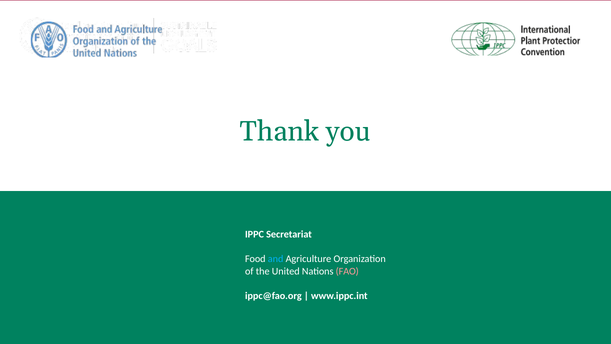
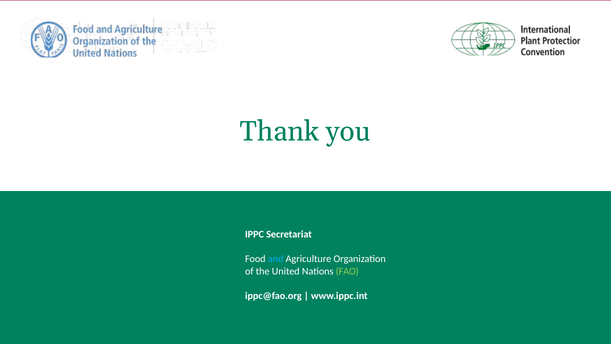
FAO colour: pink -> light green
